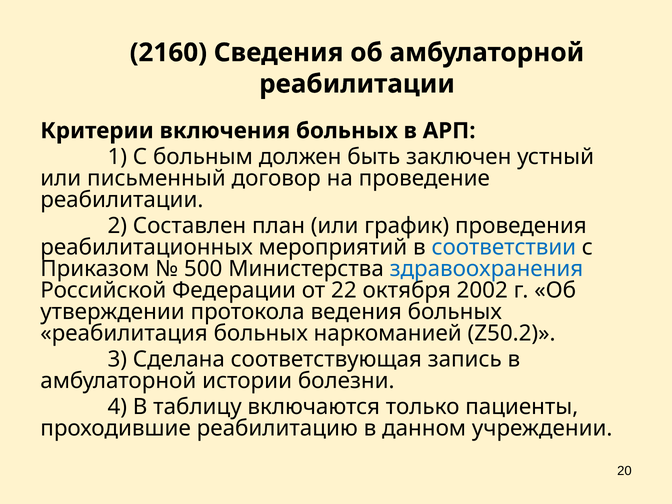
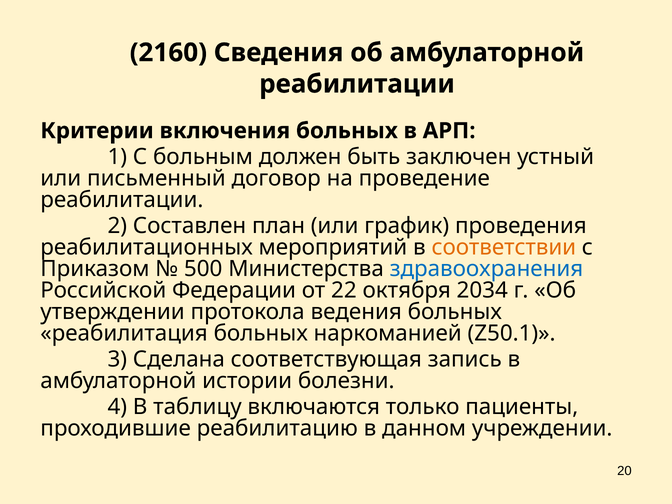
соответствии colour: blue -> orange
2002: 2002 -> 2034
Z50.2: Z50.2 -> Z50.1
